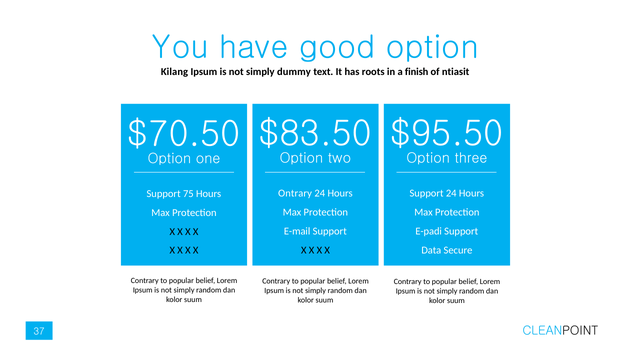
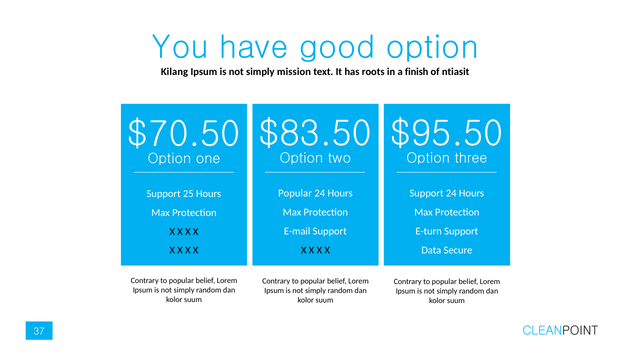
dummy: dummy -> mission
Ontrary at (295, 193): Ontrary -> Popular
75: 75 -> 25
E-padi: E-padi -> E-turn
